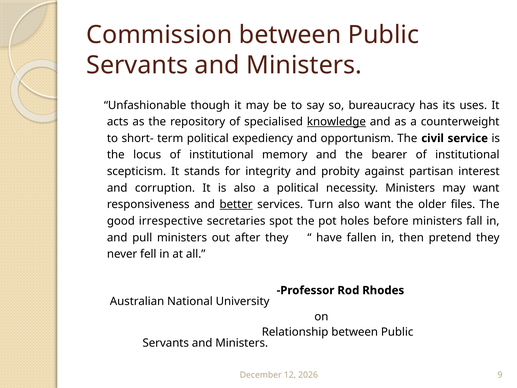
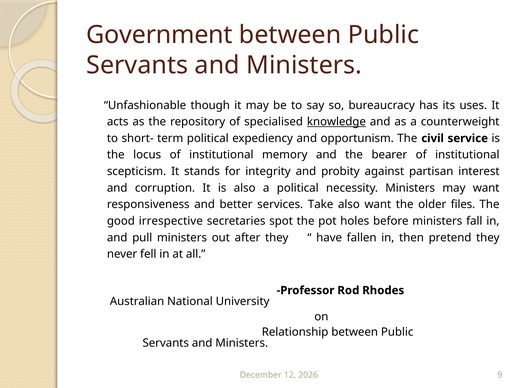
Commission: Commission -> Government
better underline: present -> none
Turn: Turn -> Take
